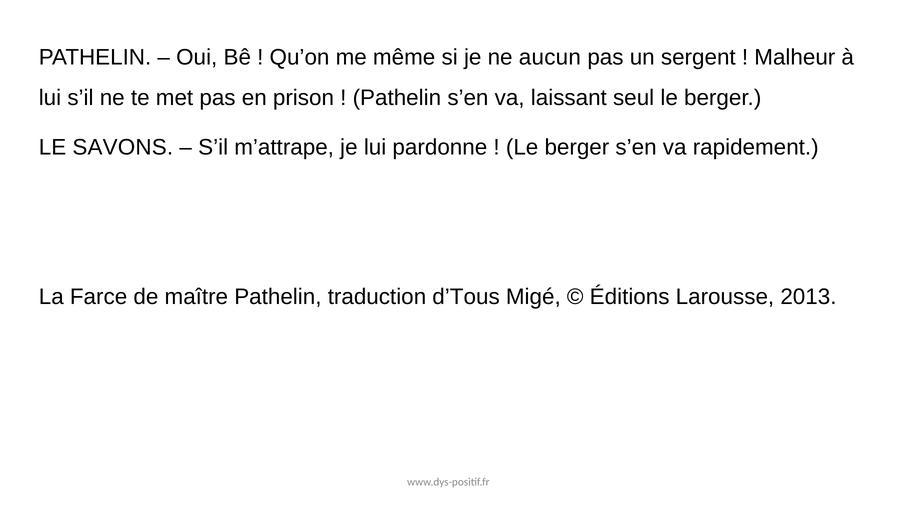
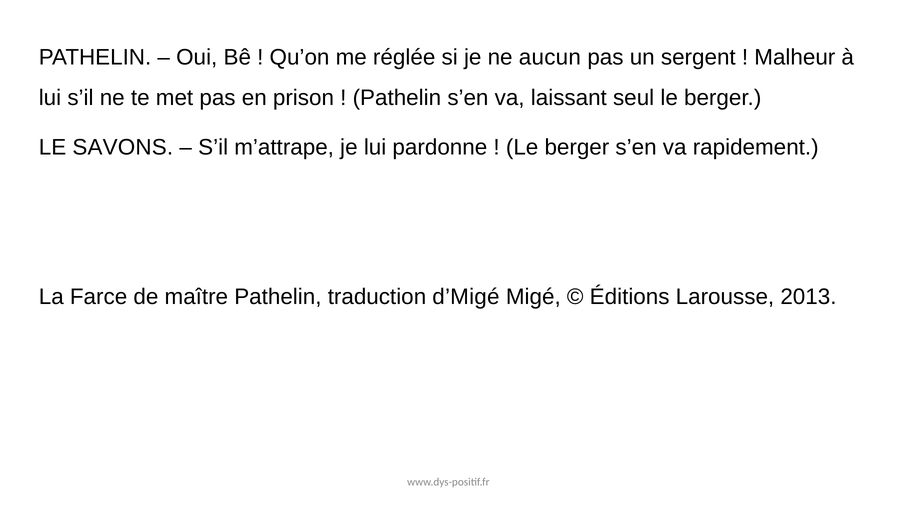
même: même -> réglée
d’Tous: d’Tous -> d’Migé
